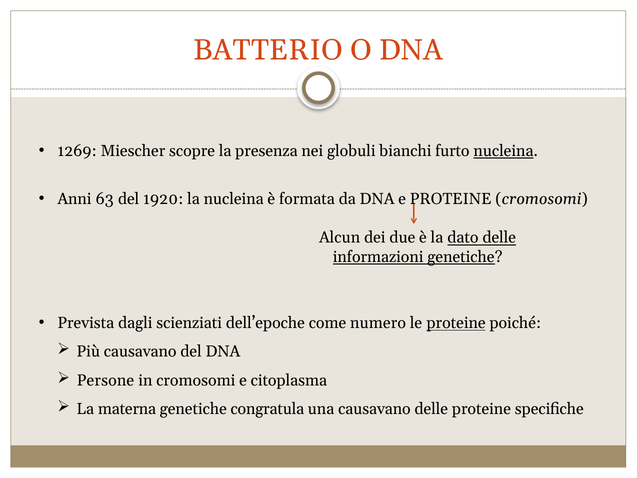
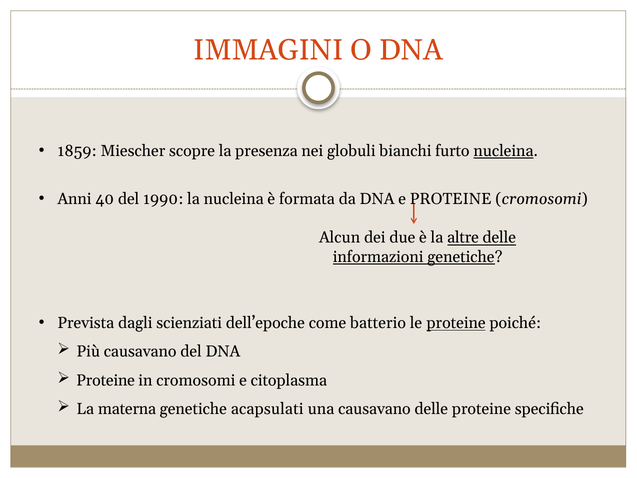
BATTERIO: BATTERIO -> IMMAGINI
1269: 1269 -> 1859
63: 63 -> 40
1920: 1920 -> 1990
dato: dato -> altre
numero: numero -> batterio
Persone at (105, 380): Persone -> Proteine
congratula: congratula -> acapsulati
